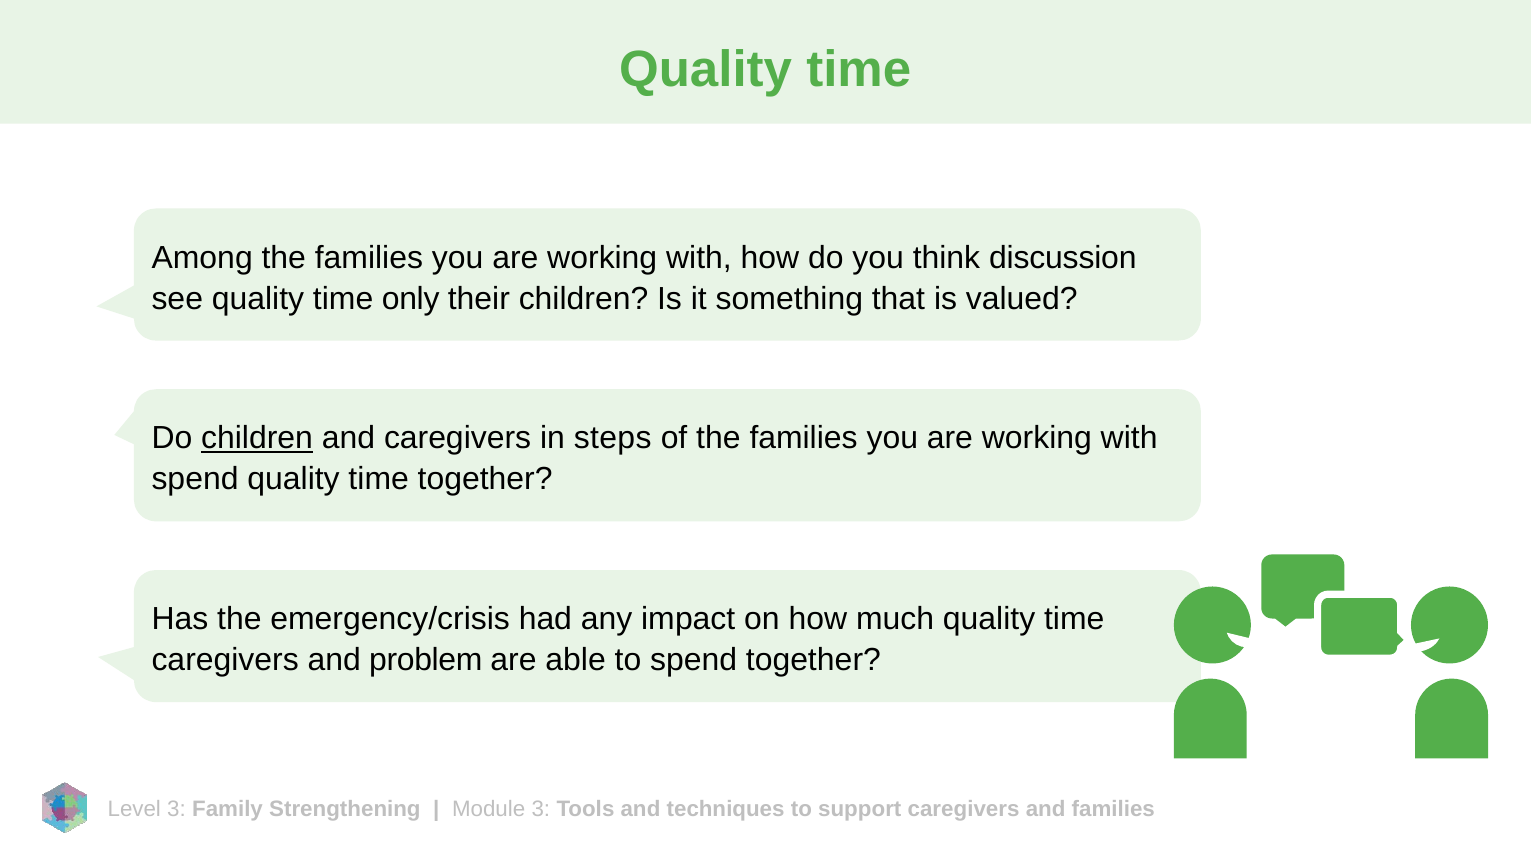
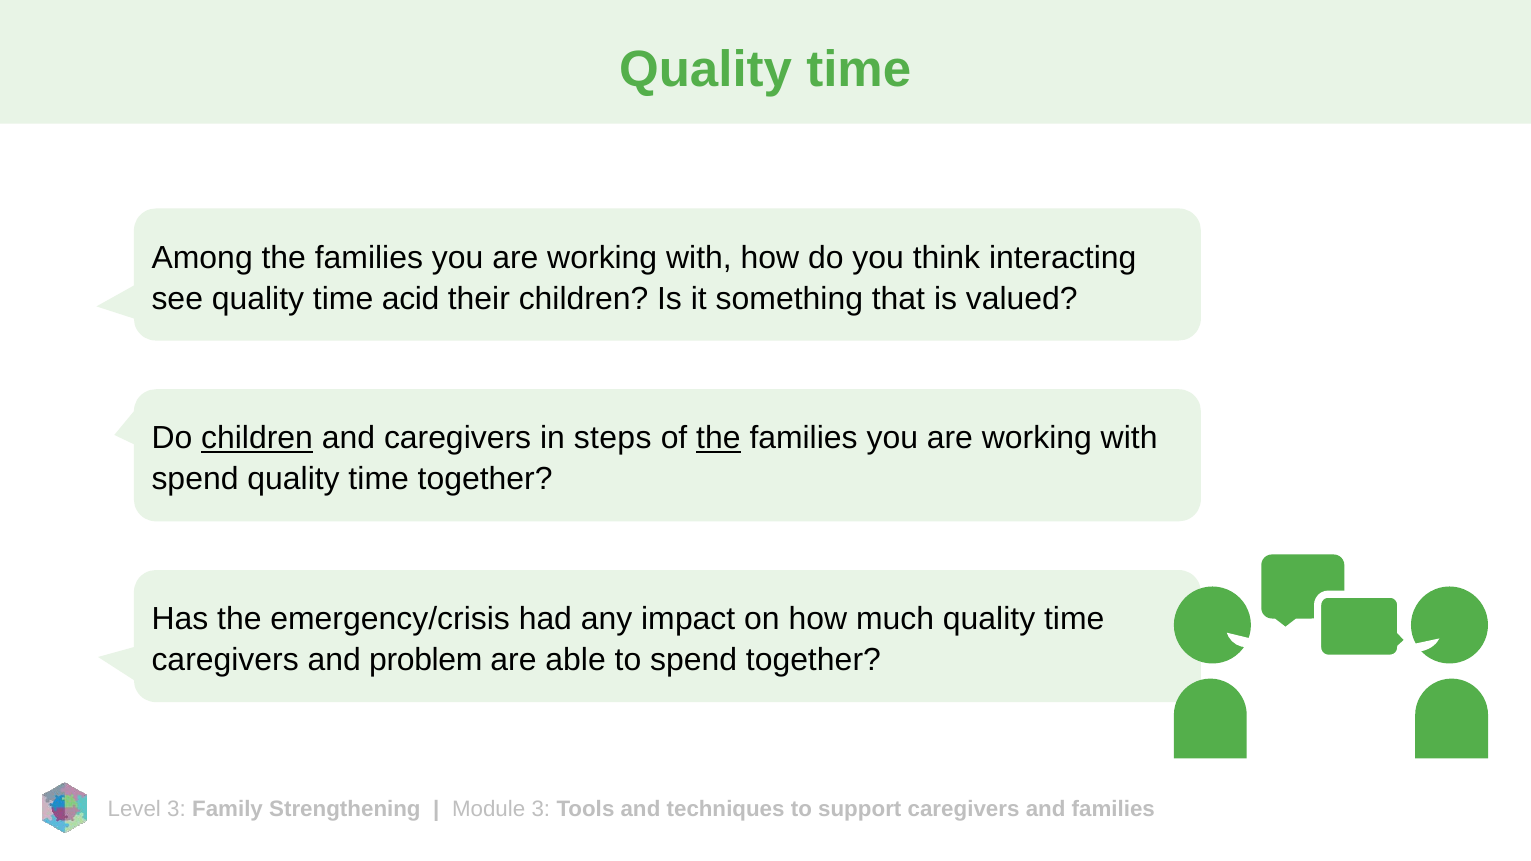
discussion: discussion -> interacting
only: only -> acid
the at (718, 438) underline: none -> present
